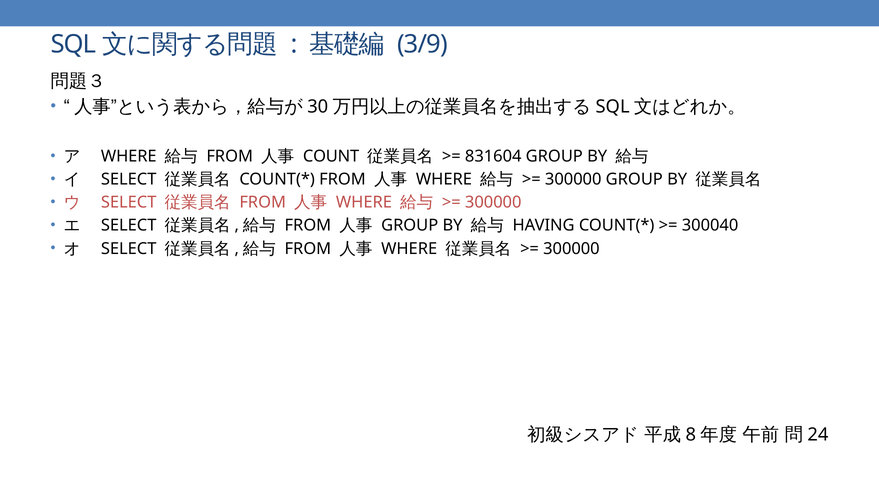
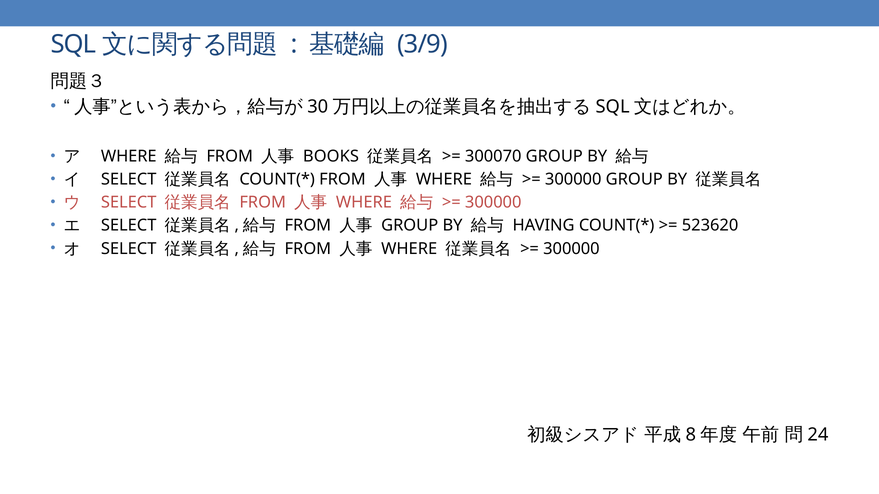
COUNT: COUNT -> BOOKS
831604: 831604 -> 300070
300040: 300040 -> 523620
